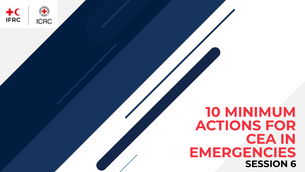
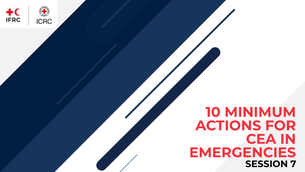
6: 6 -> 7
